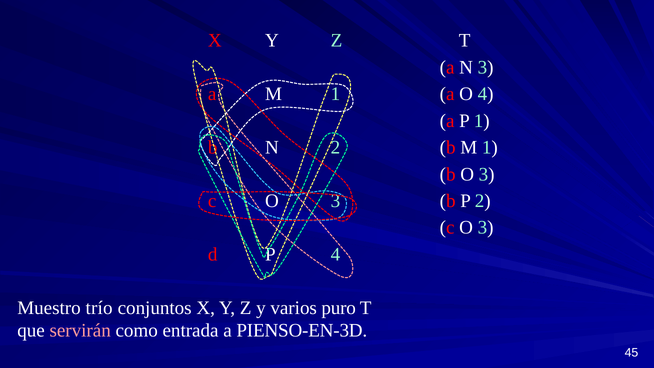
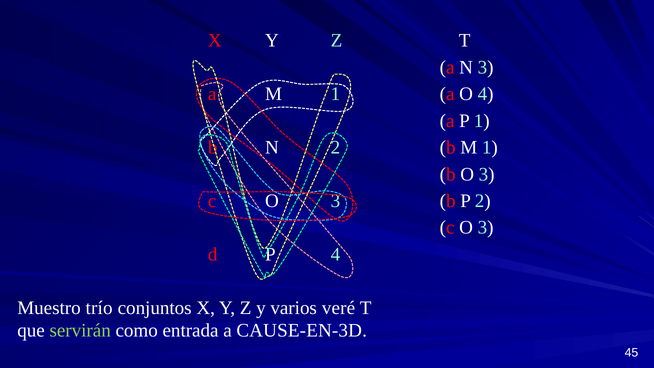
puro: puro -> veré
servirán colour: pink -> light green
PIENSO-EN-3D: PIENSO-EN-3D -> CAUSE-EN-3D
